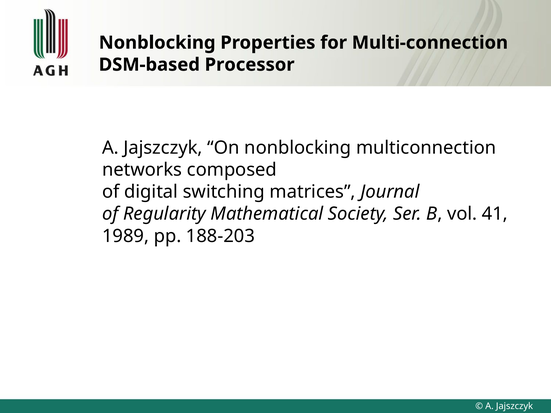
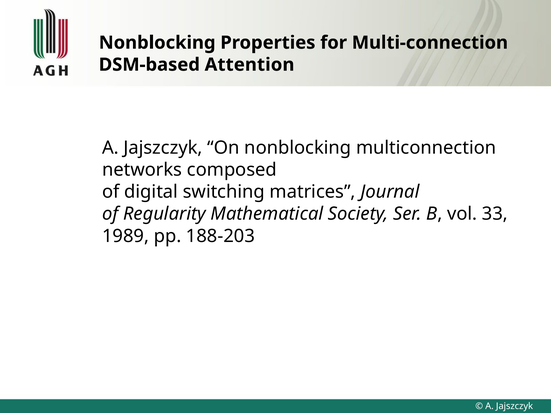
Processor: Processor -> Attention
41: 41 -> 33
